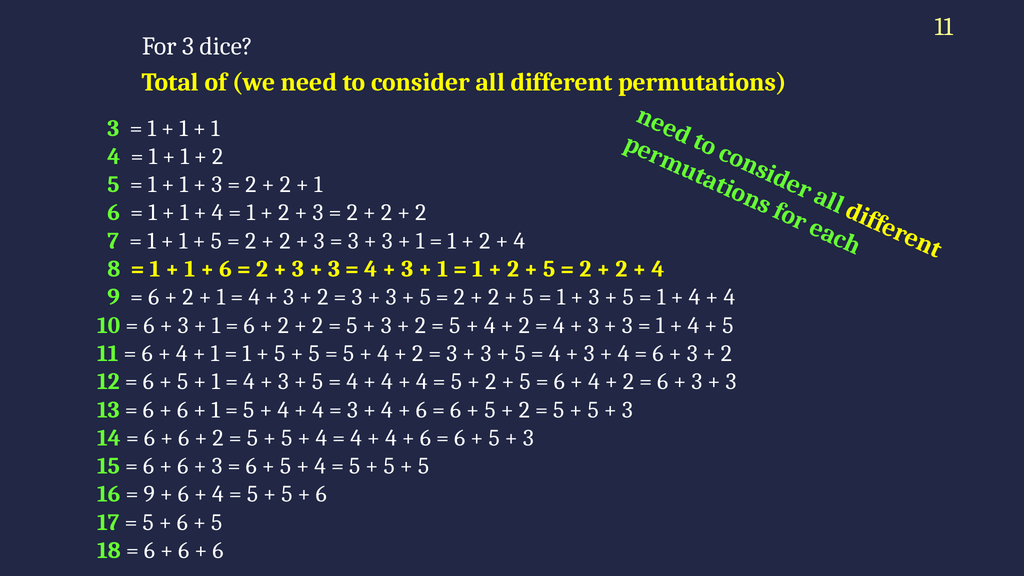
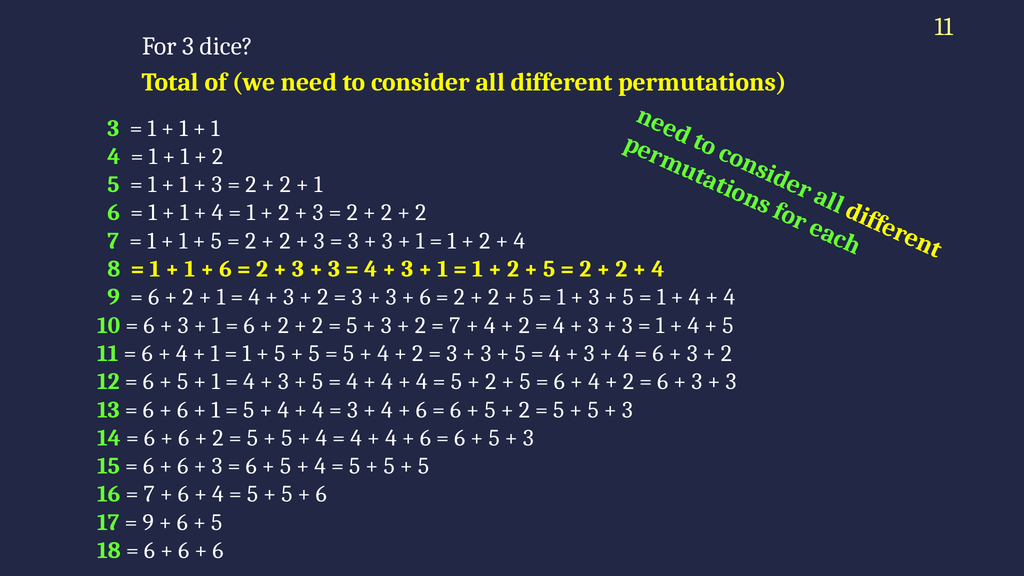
5 at (425, 297): 5 -> 6
5 at (455, 325): 5 -> 7
9 at (149, 494): 9 -> 7
5 at (148, 522): 5 -> 9
